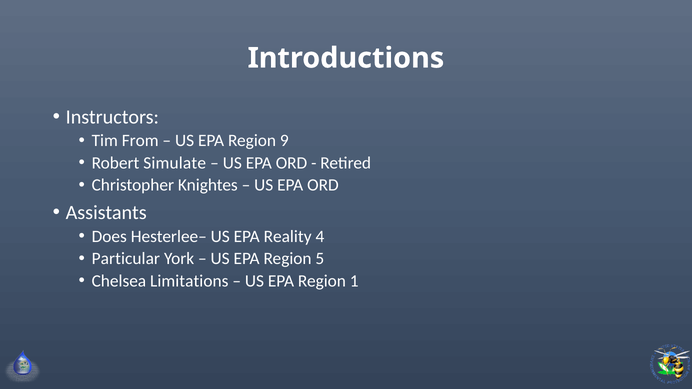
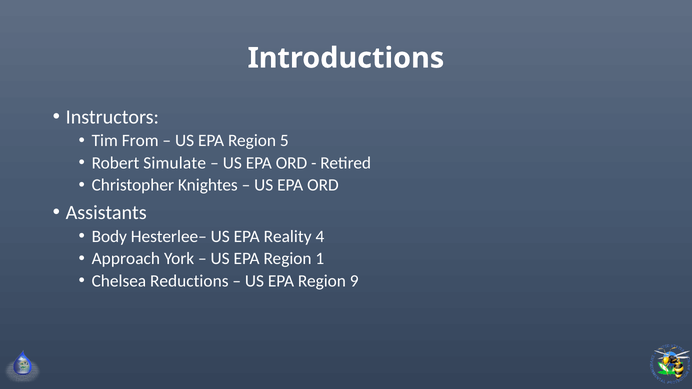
9: 9 -> 5
Does: Does -> Body
Particular: Particular -> Approach
5: 5 -> 1
Limitations: Limitations -> Reductions
1: 1 -> 9
